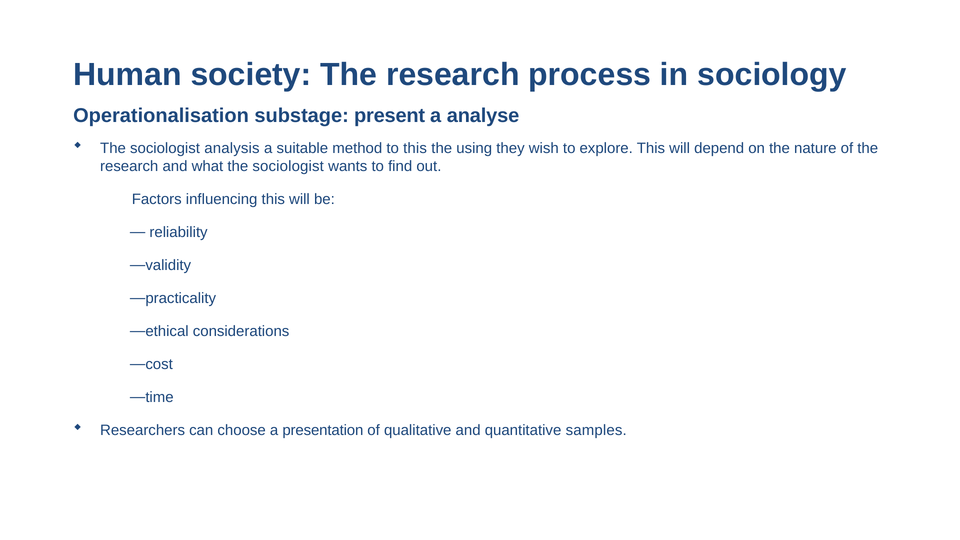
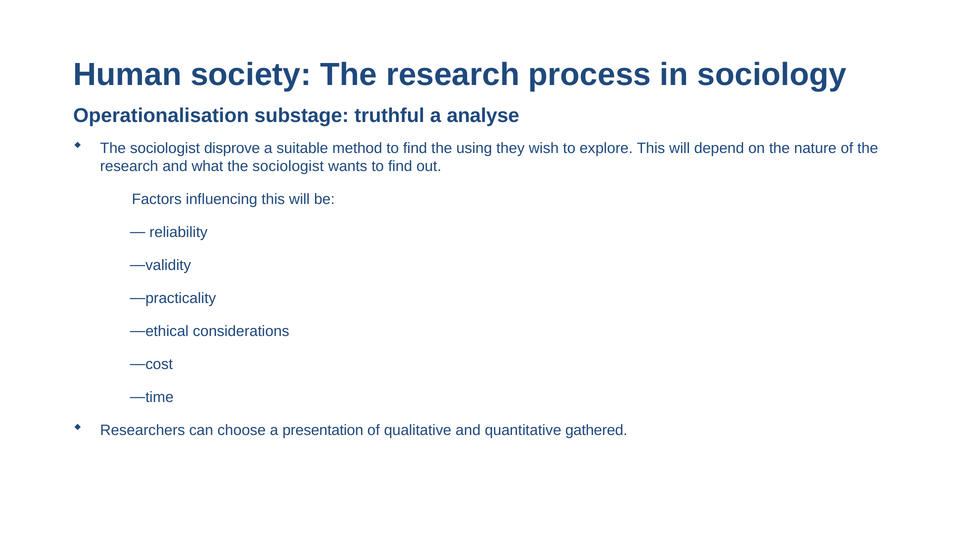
present: present -> truthful
analysis: analysis -> disprove
method to this: this -> find
samples: samples -> gathered
